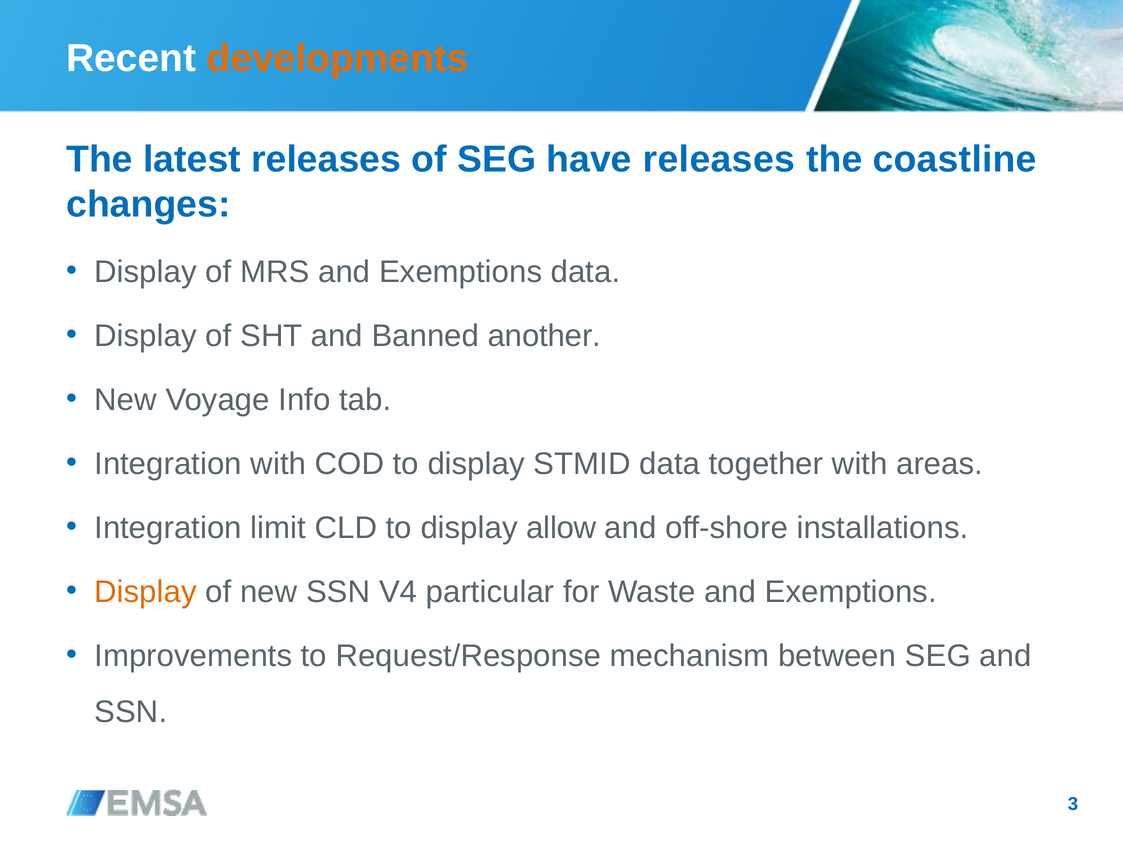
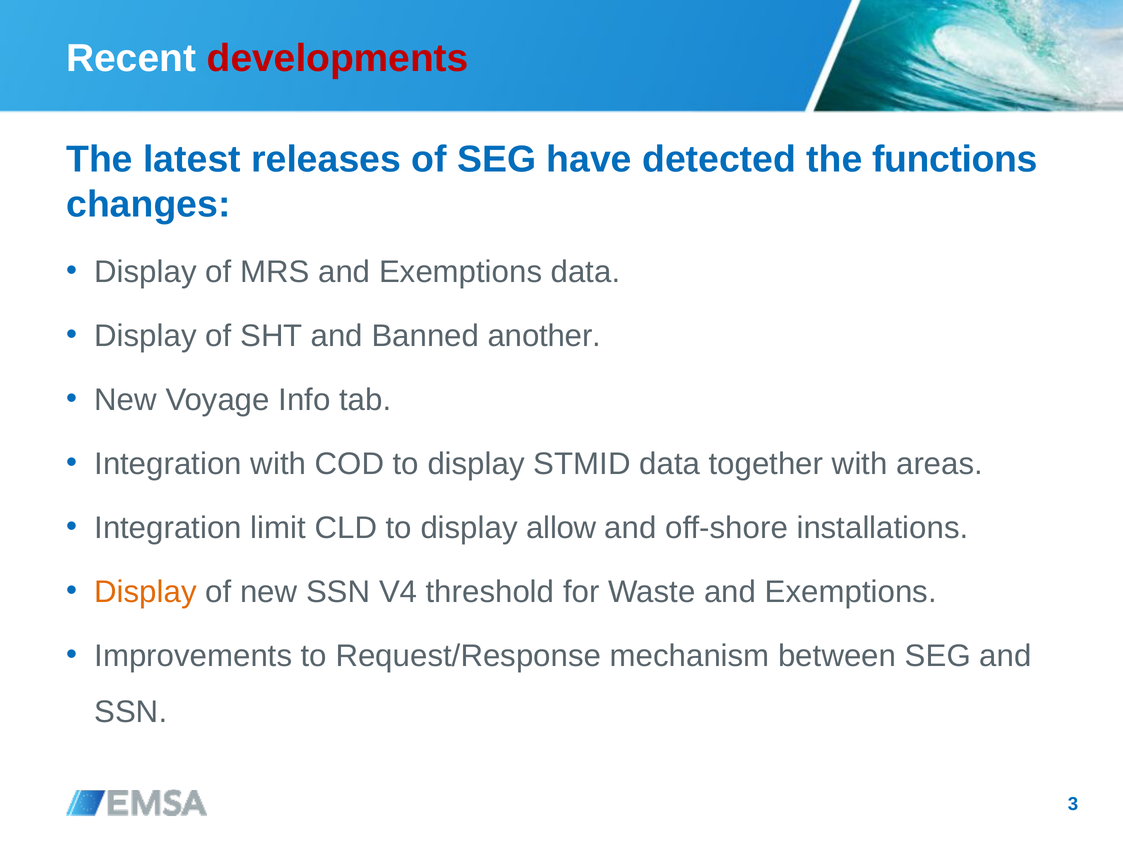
developments colour: orange -> red
have releases: releases -> detected
coastline: coastline -> functions
particular: particular -> threshold
